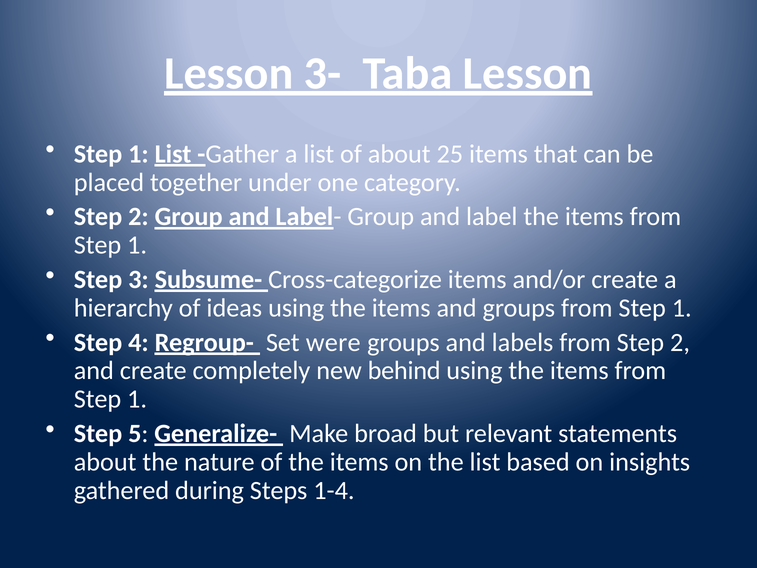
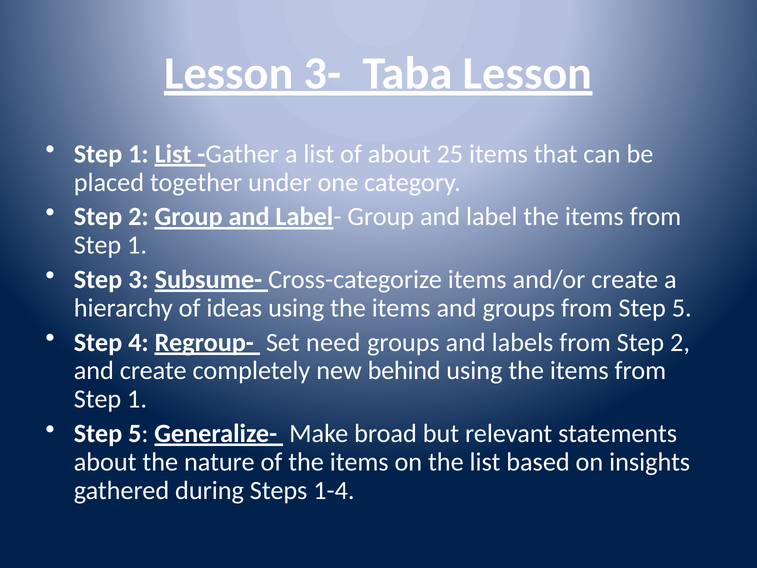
groups from Step 1: 1 -> 5
were: were -> need
